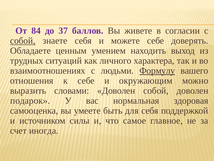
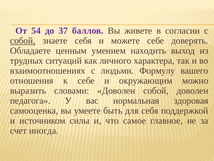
84: 84 -> 54
Формулу underline: present -> none
подарок: подарок -> педагога
